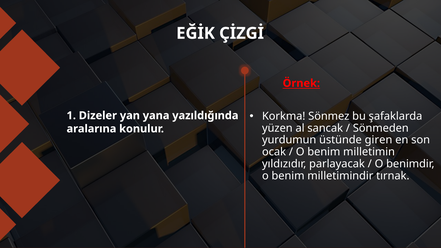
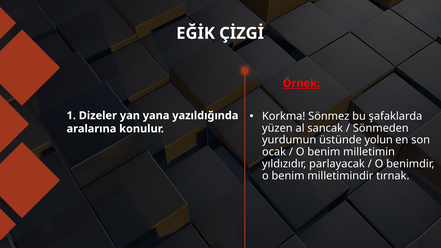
giren: giren -> yolun
